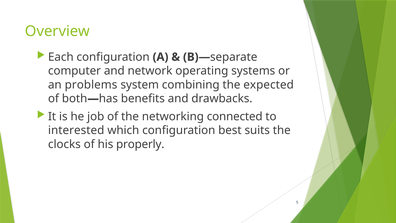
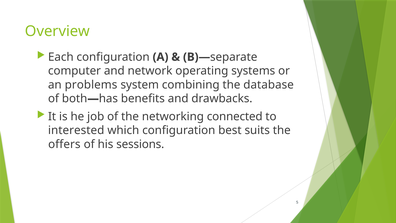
expected: expected -> database
clocks: clocks -> offers
properly: properly -> sessions
